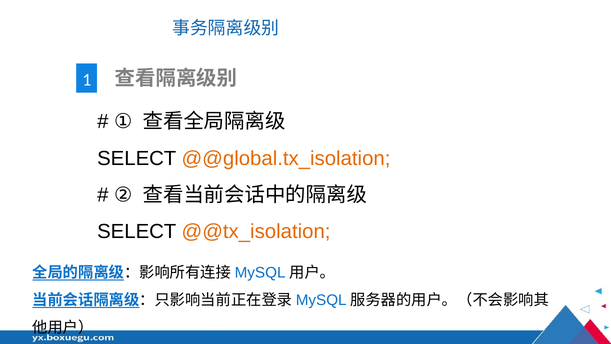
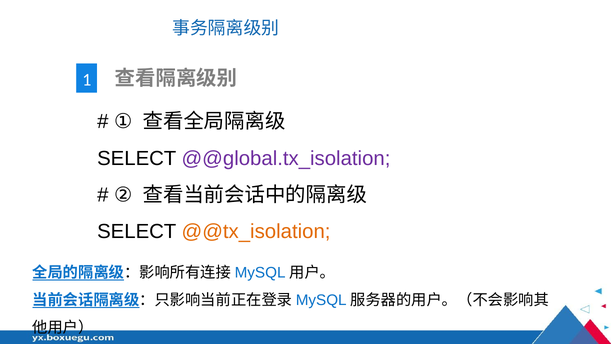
@@global.tx_isolation colour: orange -> purple
